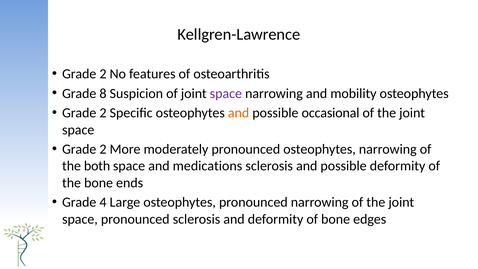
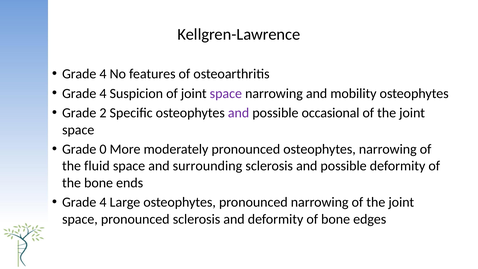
2 at (103, 74): 2 -> 4
8 at (103, 93): 8 -> 4
and at (239, 113) colour: orange -> purple
2 at (103, 149): 2 -> 0
both: both -> fluid
medications: medications -> surrounding
